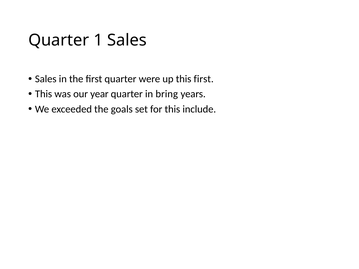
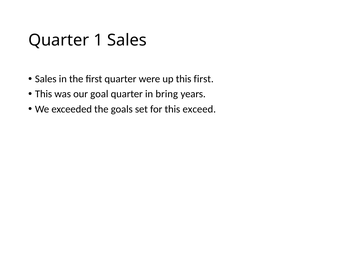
year: year -> goal
include: include -> exceed
